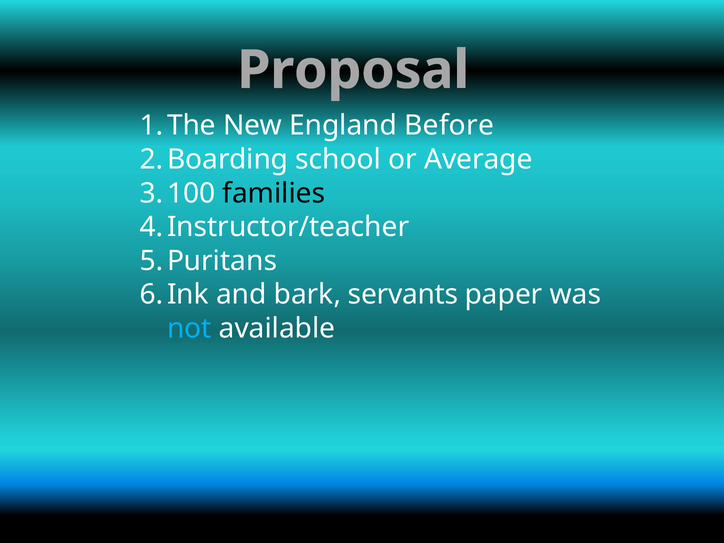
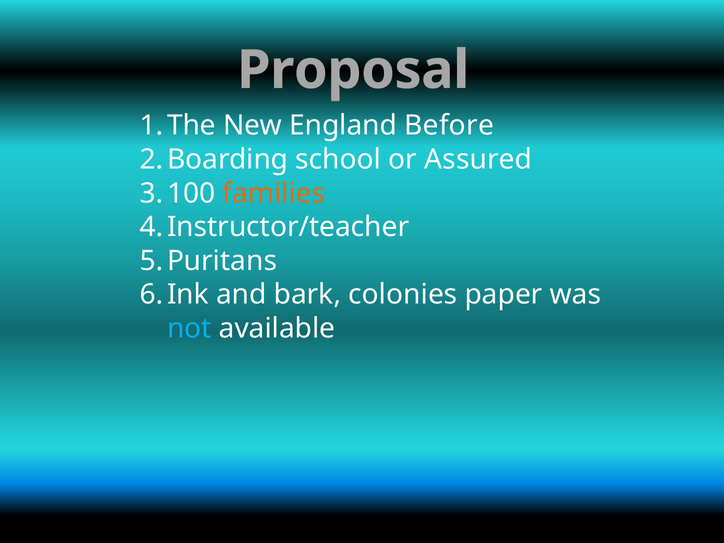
Average: Average -> Assured
families colour: black -> orange
servants: servants -> colonies
